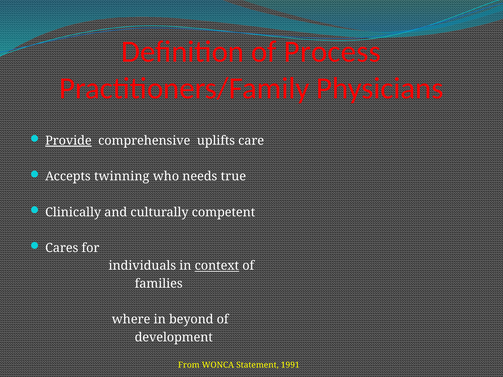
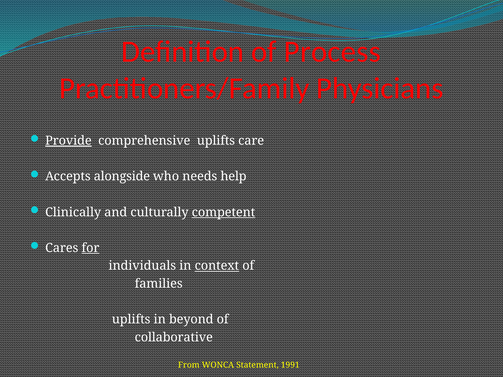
twinning: twinning -> alongside
true: true -> help
competent underline: none -> present
for underline: none -> present
where at (131, 320): where -> uplifts
development: development -> collaborative
